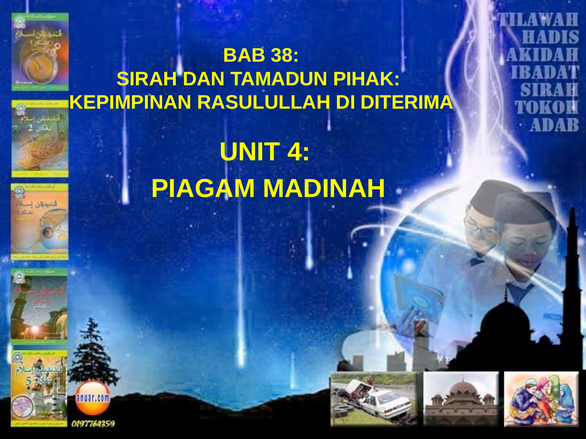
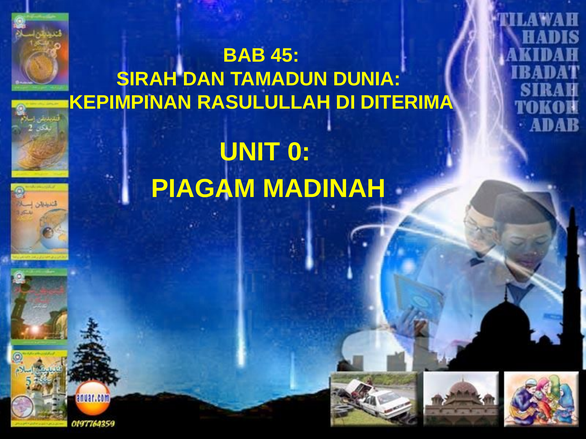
38: 38 -> 45
PIHAK: PIHAK -> DUNIA
4: 4 -> 0
